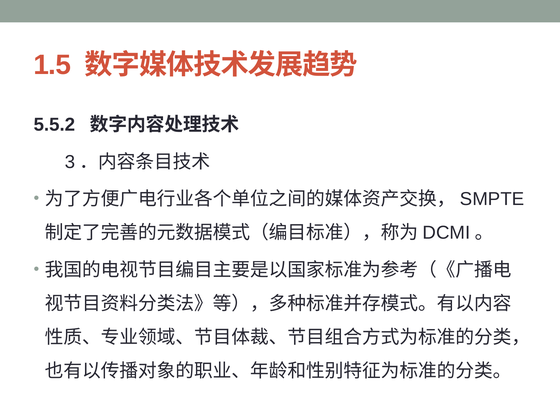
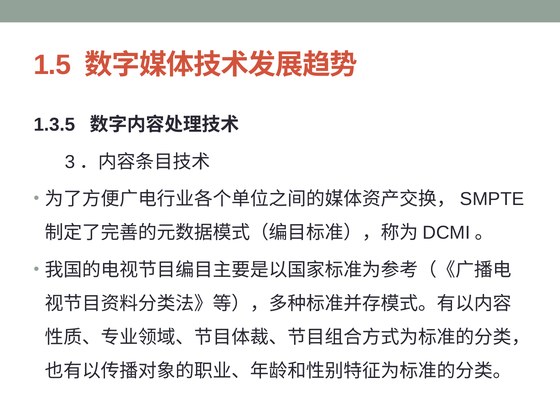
5.5.2: 5.5.2 -> 1.3.5
